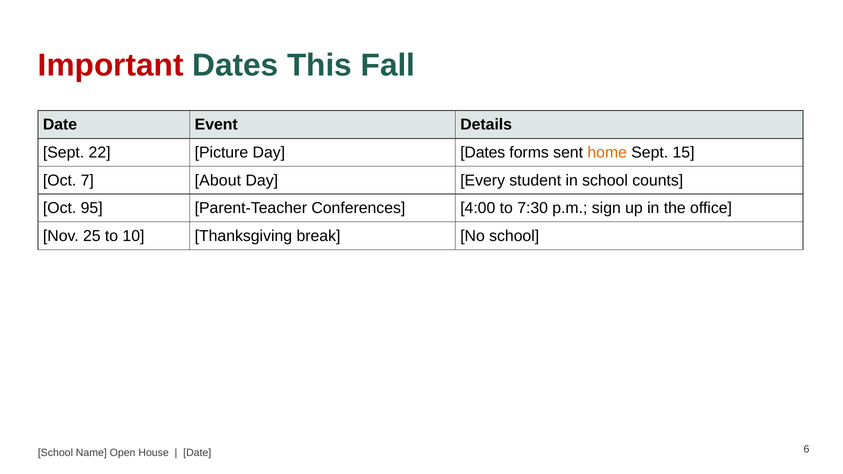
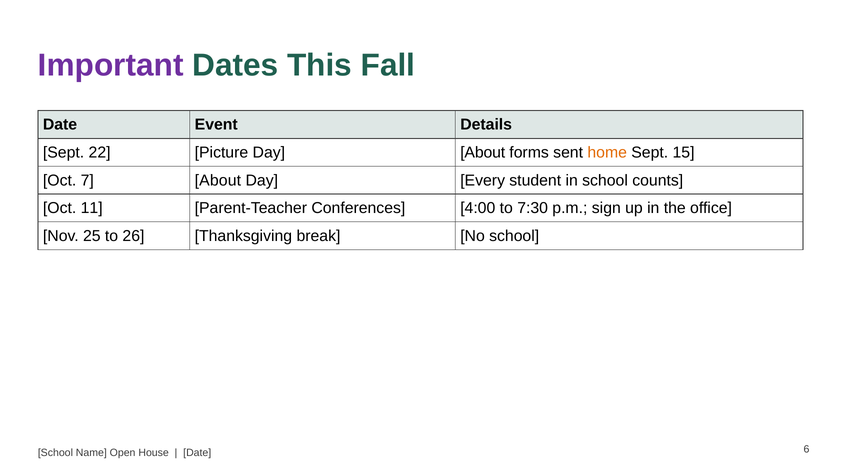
Important colour: red -> purple
Day Dates: Dates -> About
95: 95 -> 11
10: 10 -> 26
